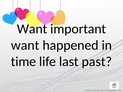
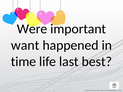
Want at (32, 29): Want -> Were
past: past -> best
